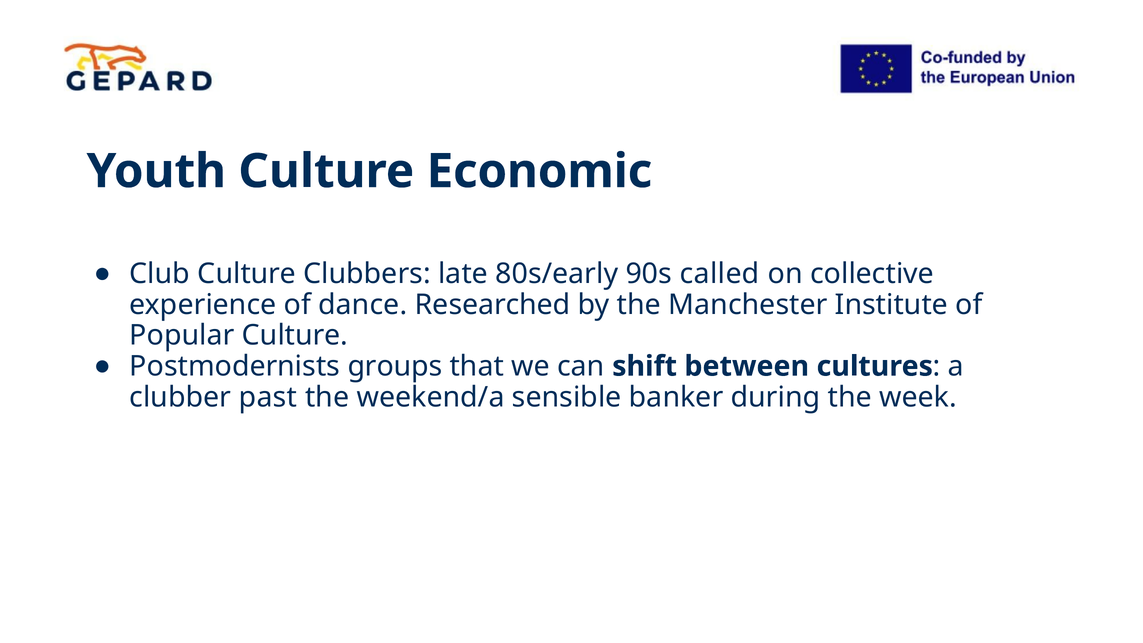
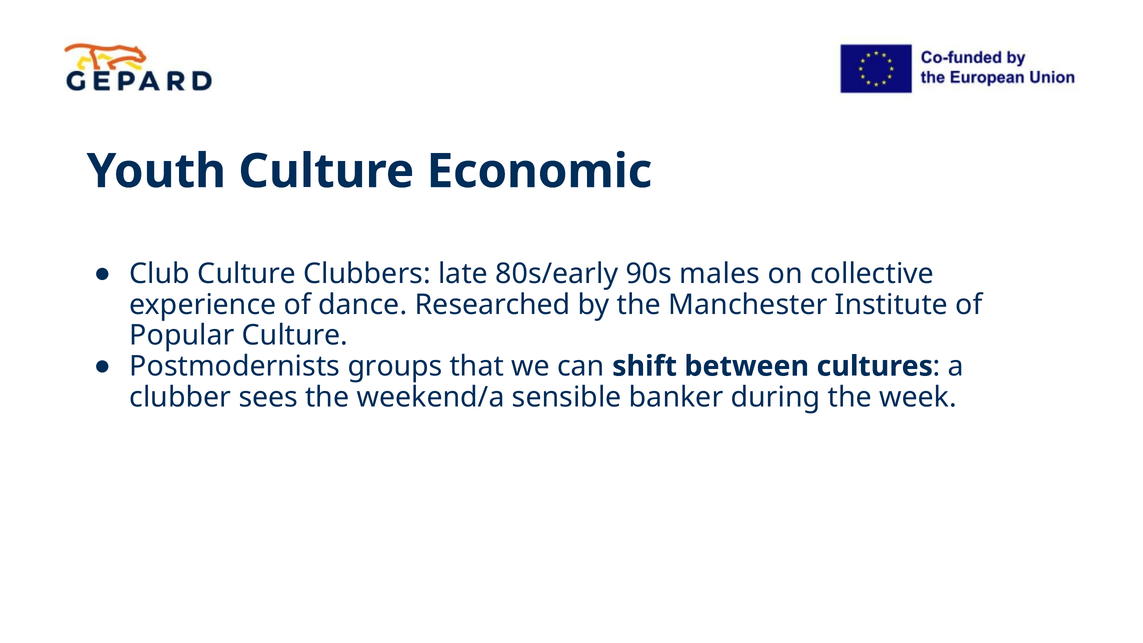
called: called -> males
past: past -> sees
